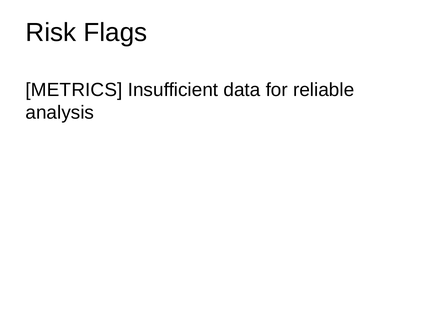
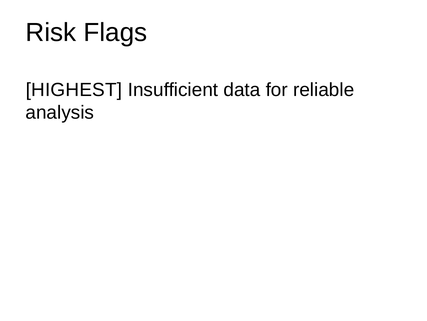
METRICS: METRICS -> HIGHEST
